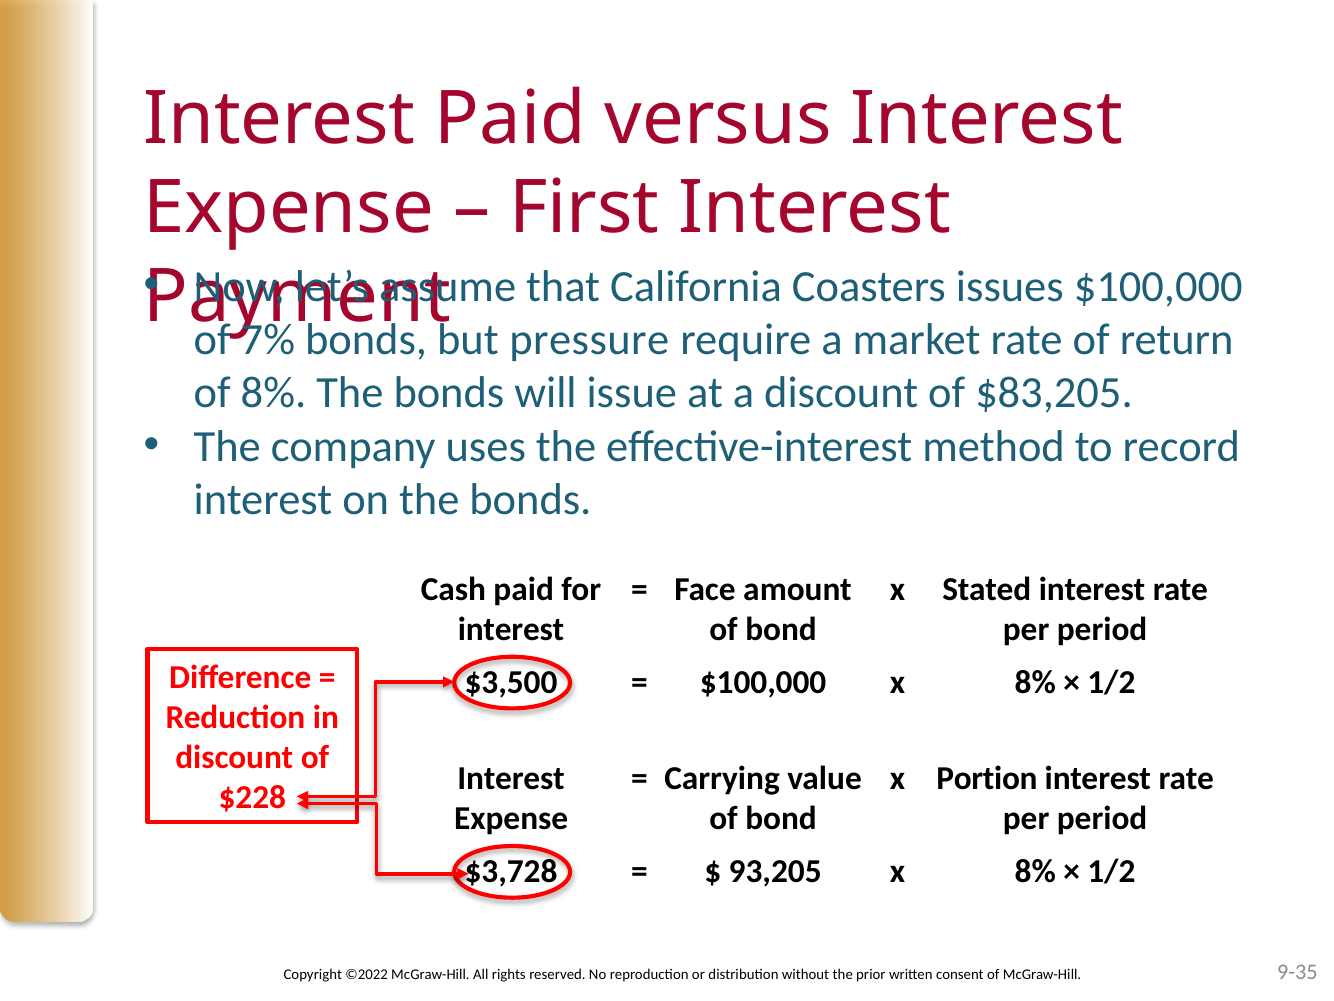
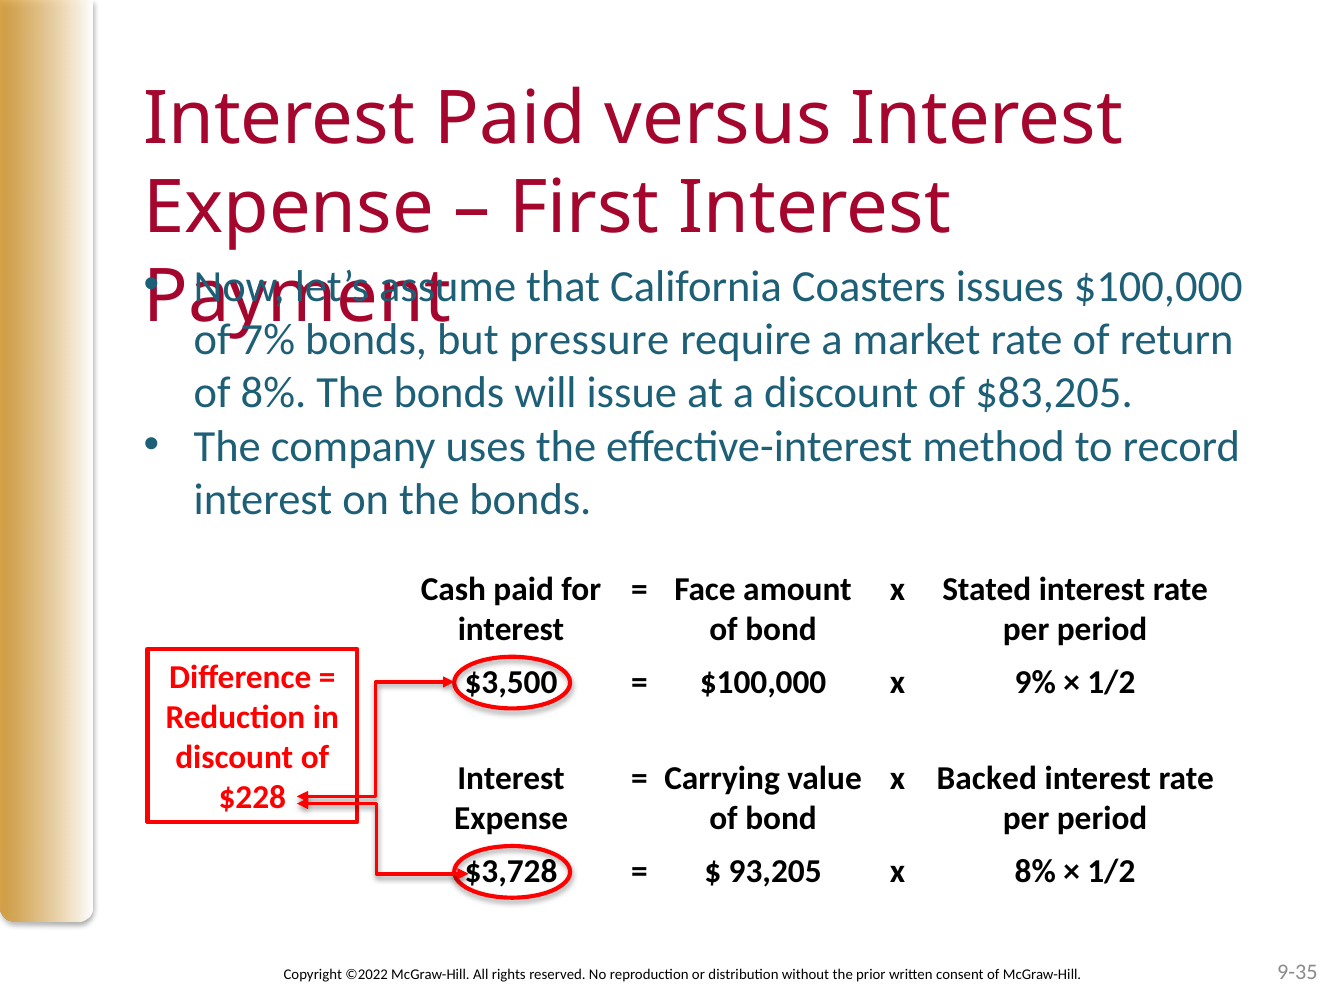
$100,000 x 8%: 8% -> 9%
Portion: Portion -> Backed
